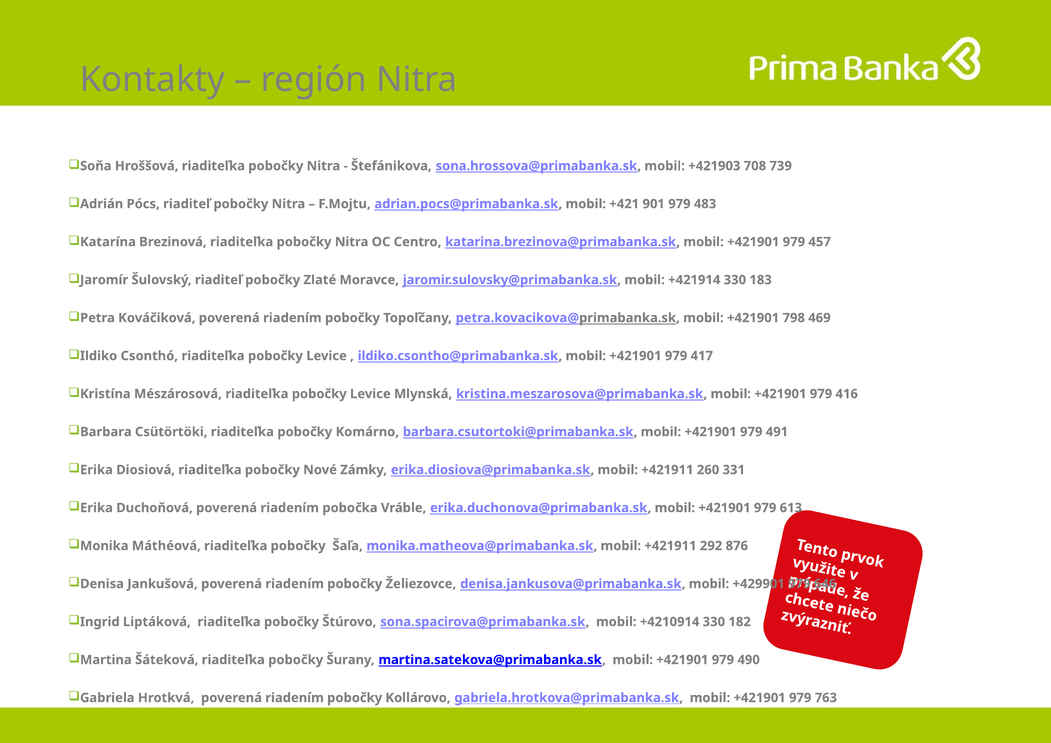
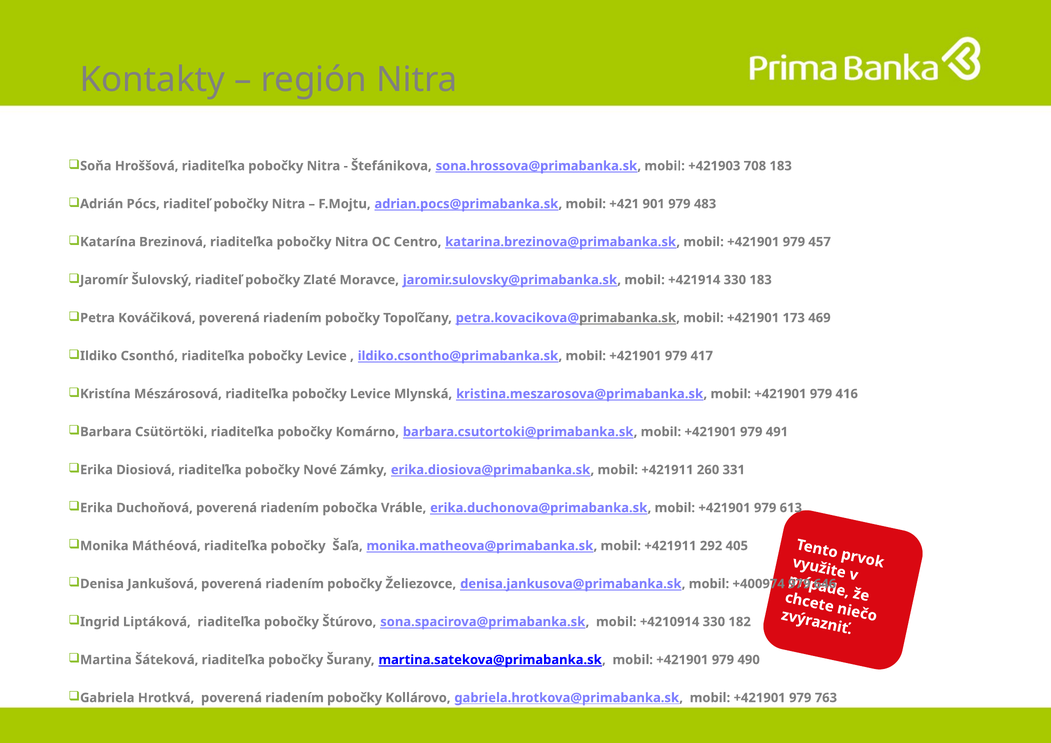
708 739: 739 -> 183
798: 798 -> 173
876: 876 -> 405
+429901: +429901 -> +400974
